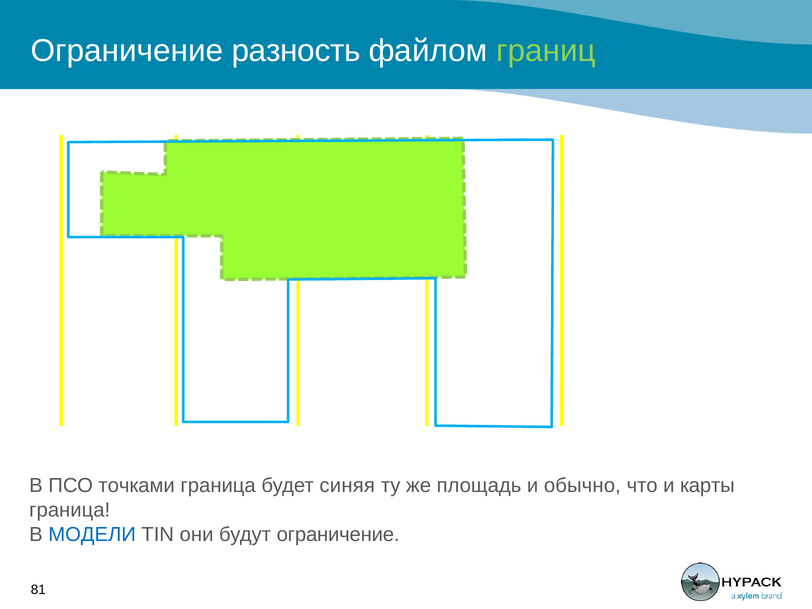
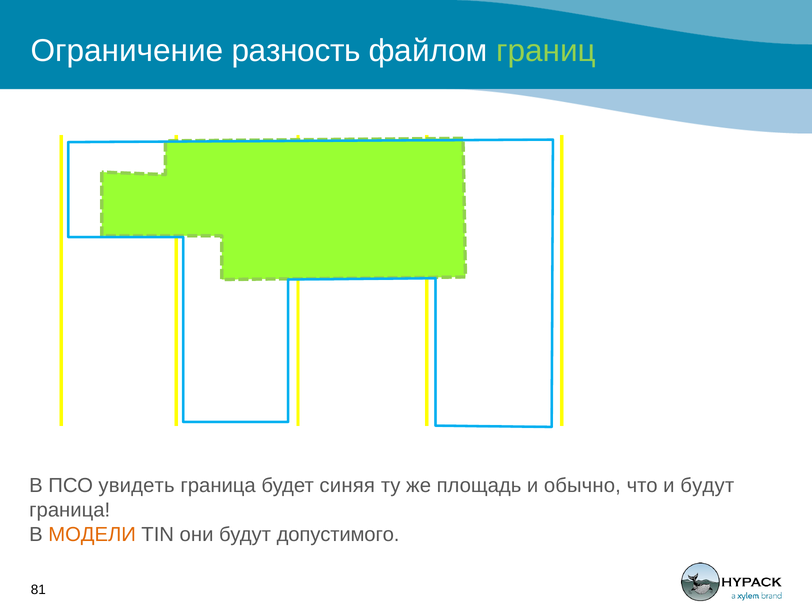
точками: точками -> увидеть
и карты: карты -> будут
МОДЕЛИ colour: blue -> orange
будут ограничение: ограничение -> допустимого
